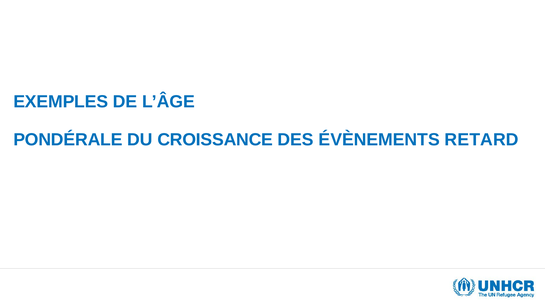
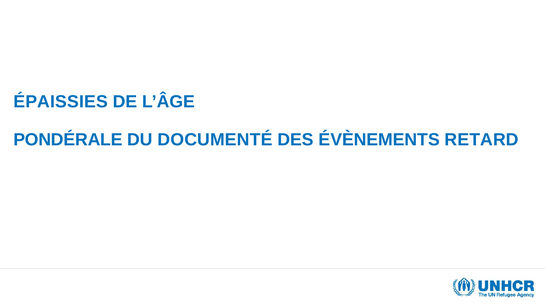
EXEMPLES: EXEMPLES -> ÉPAISSIES
CROISSANCE: CROISSANCE -> DOCUMENTÉ
